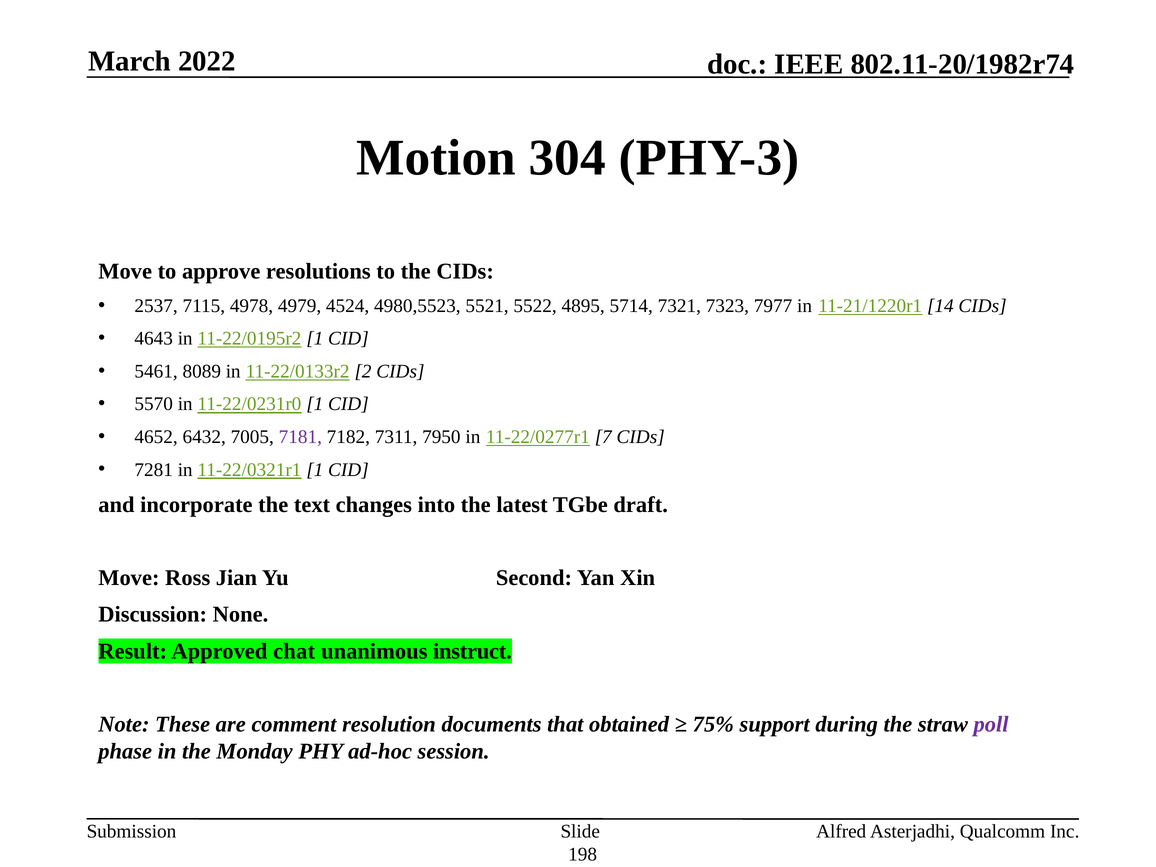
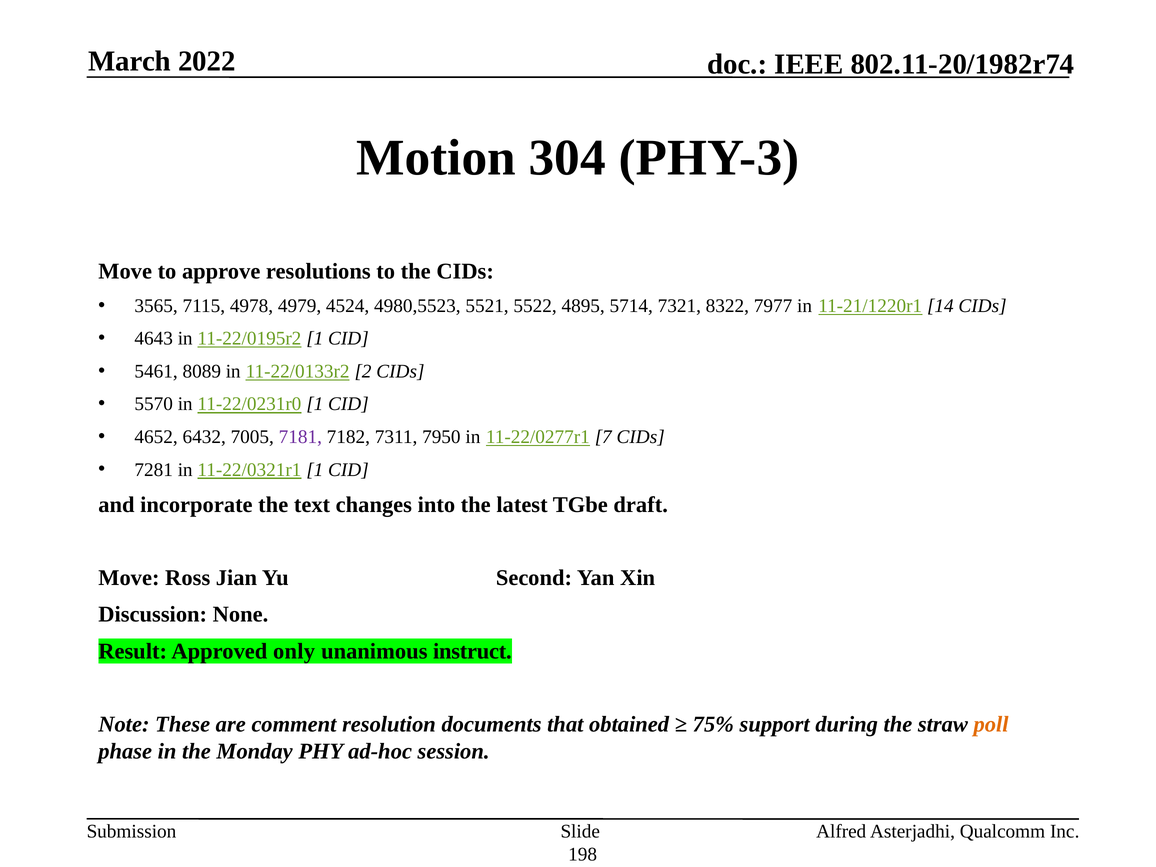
2537: 2537 -> 3565
7323: 7323 -> 8322
chat: chat -> only
poll colour: purple -> orange
